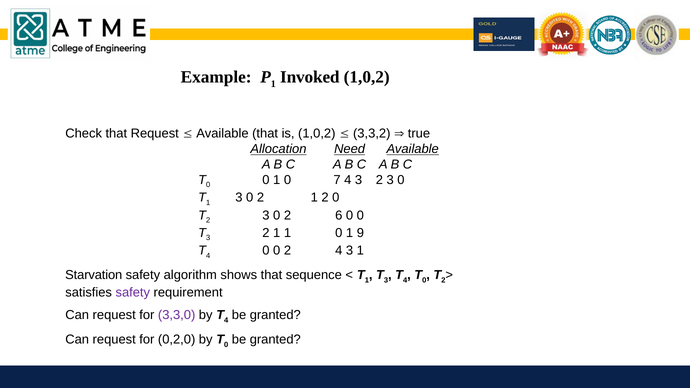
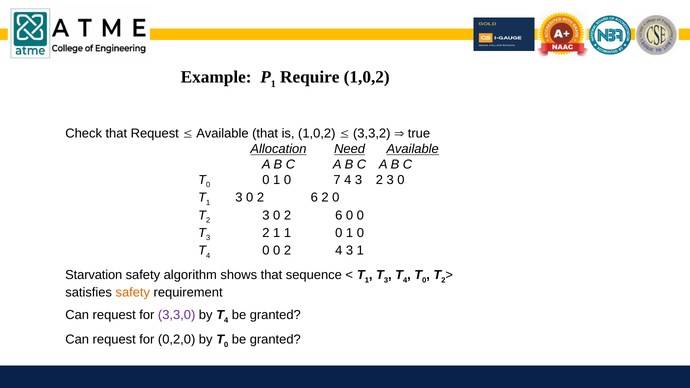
Invoked: Invoked -> Require
1 at (314, 198): 1 -> 6
1 0 1 9: 9 -> 0
safety at (133, 293) colour: purple -> orange
